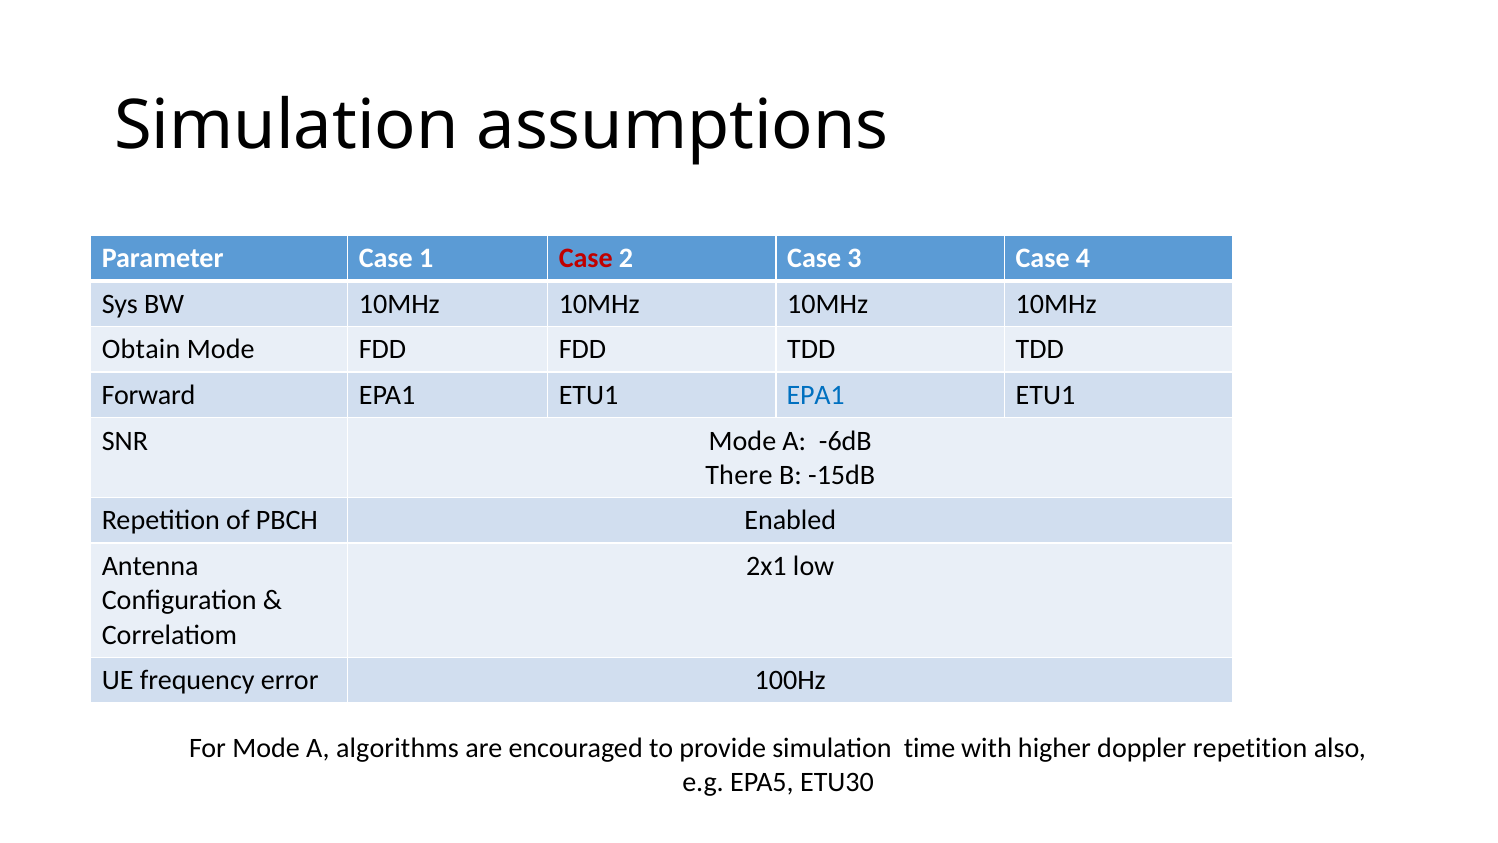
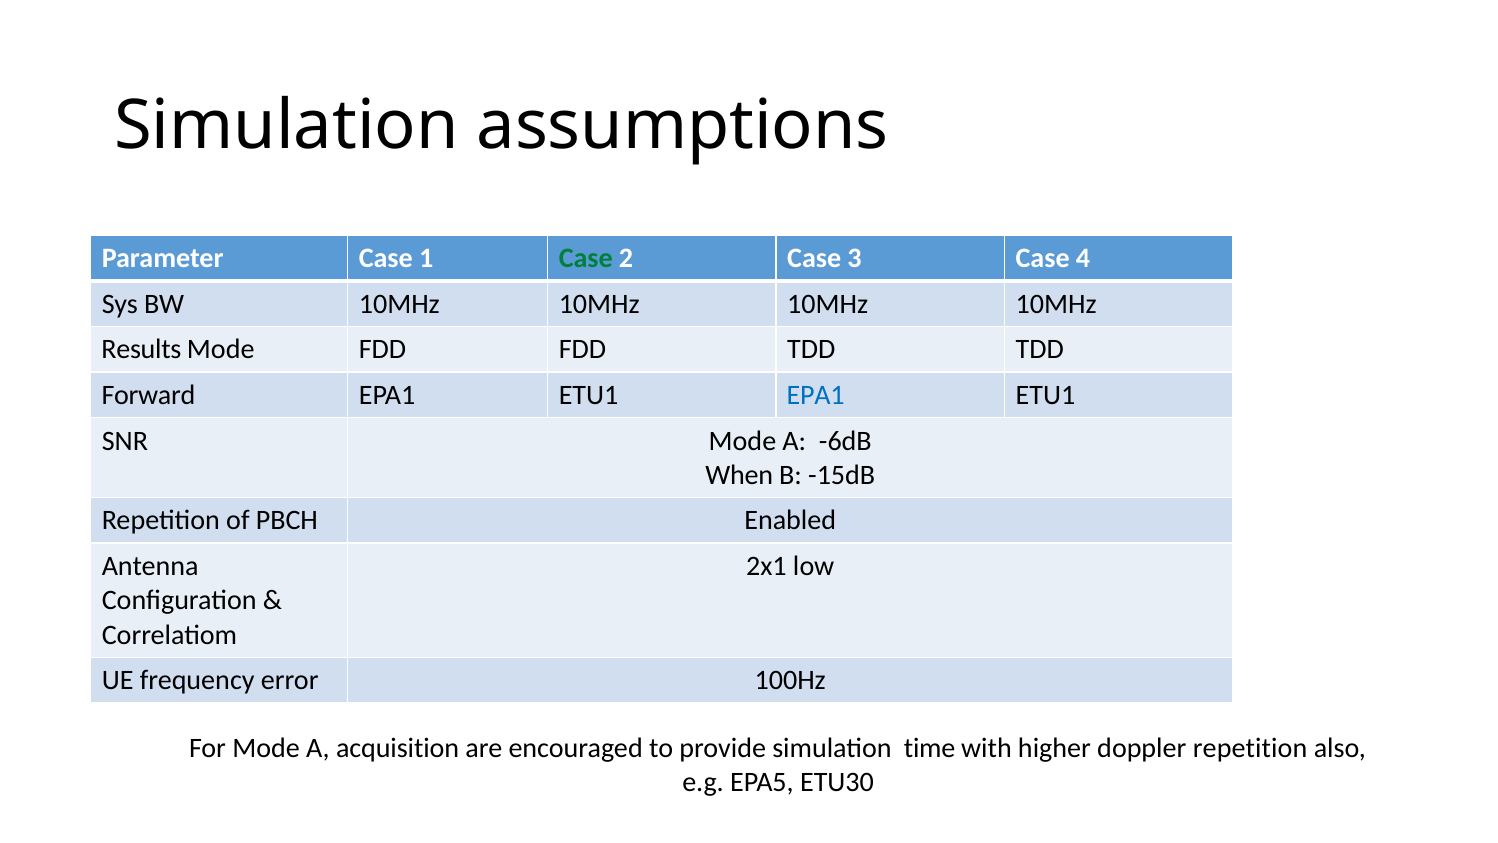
Case at (586, 258) colour: red -> green
Obtain: Obtain -> Results
There: There -> When
algorithms: algorithms -> acquisition
